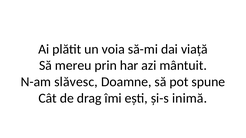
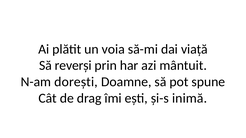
mereu: mereu -> reverși
slăvesc: slăvesc -> dorești
